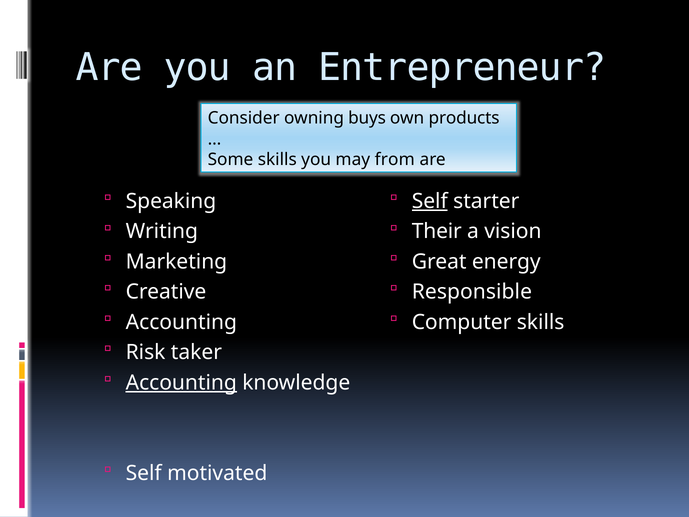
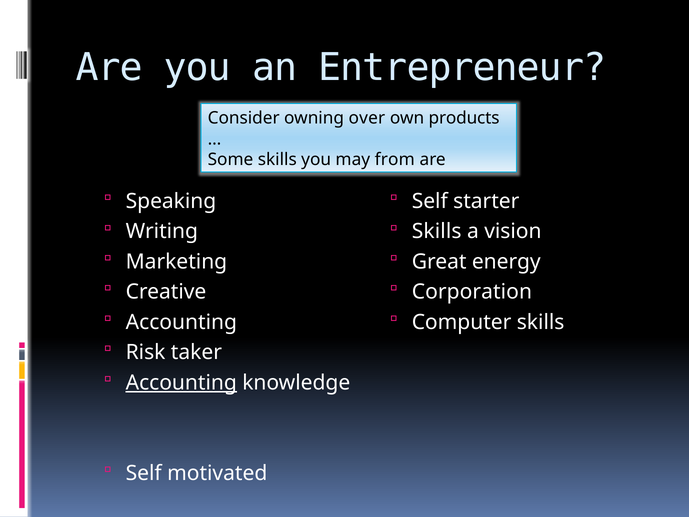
buys: buys -> over
Self at (430, 201) underline: present -> none
Their at (437, 231): Their -> Skills
Responsible: Responsible -> Corporation
